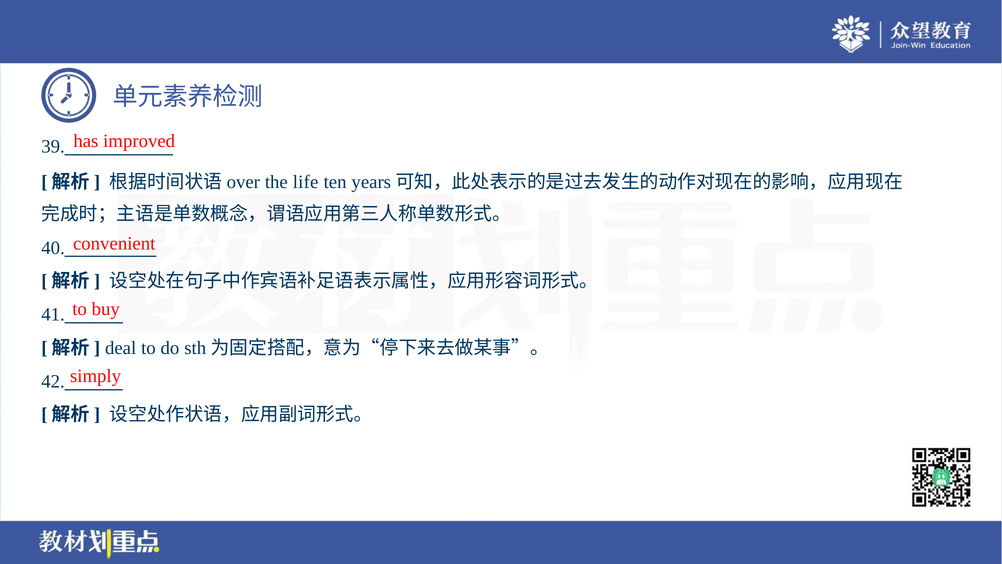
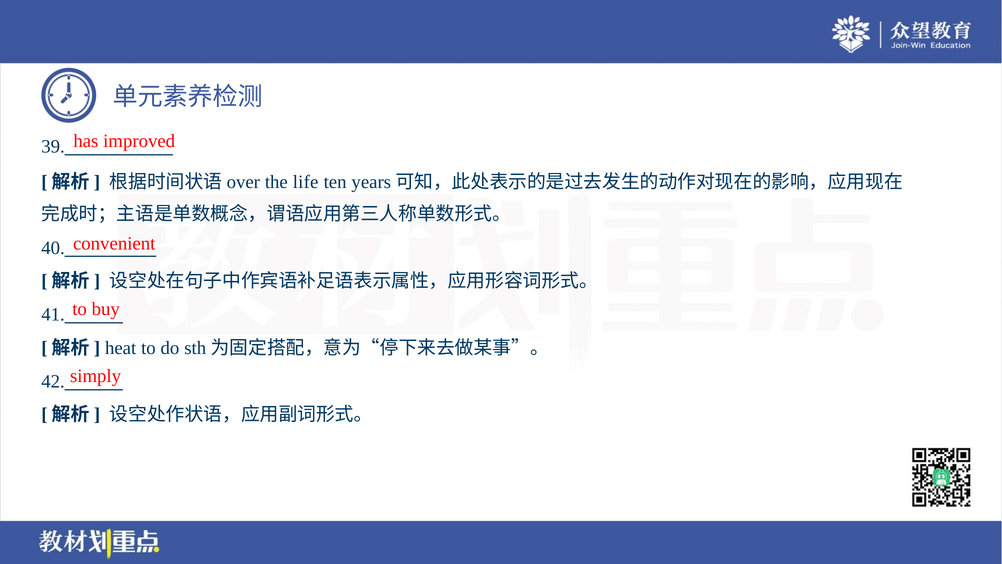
deal: deal -> heat
